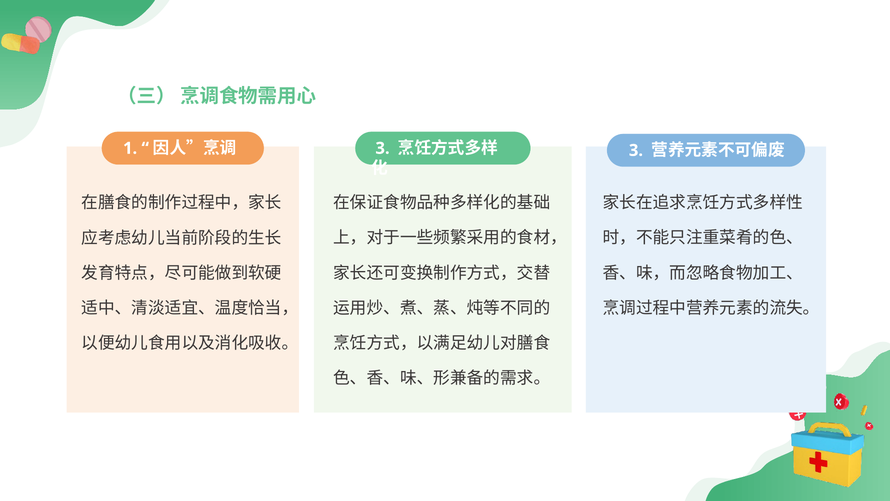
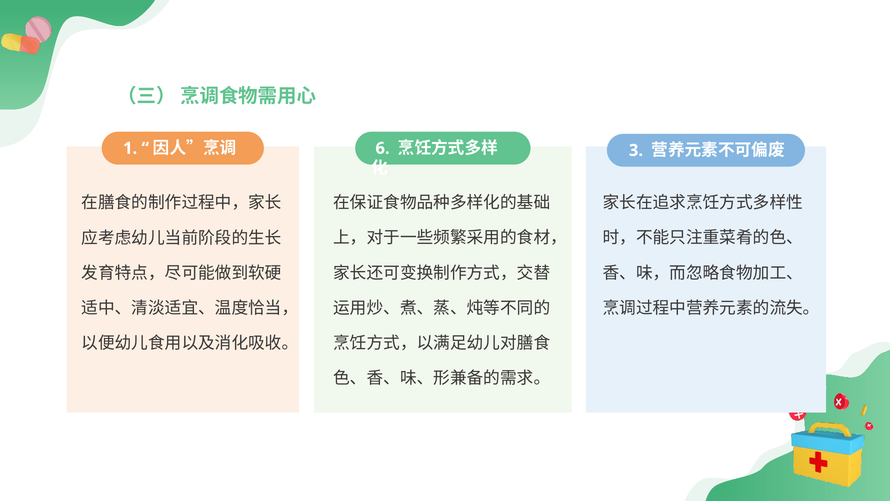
3 at (383, 148): 3 -> 6
